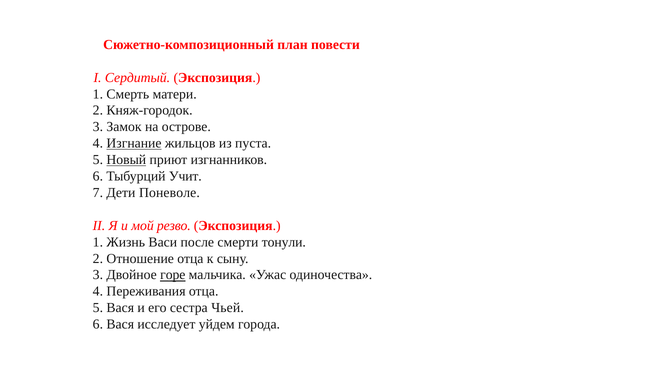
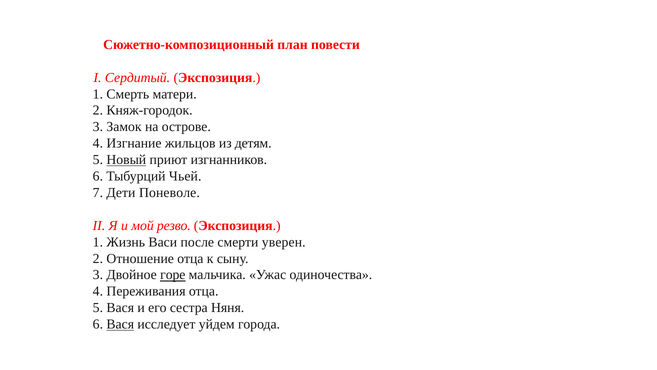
Изгнание underline: present -> none
пуста: пуста -> детям
Учит: Учит -> Чьей
тонули: тонули -> уверен
Чьей: Чьей -> Няня
Вася at (120, 324) underline: none -> present
